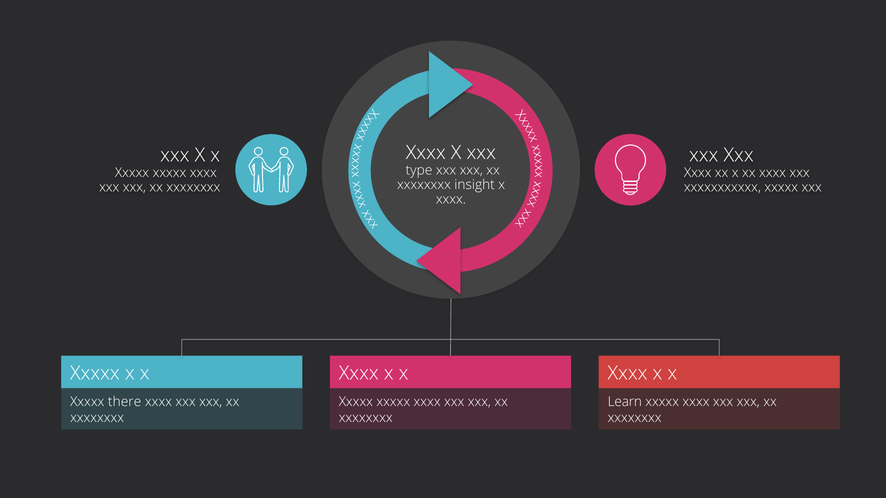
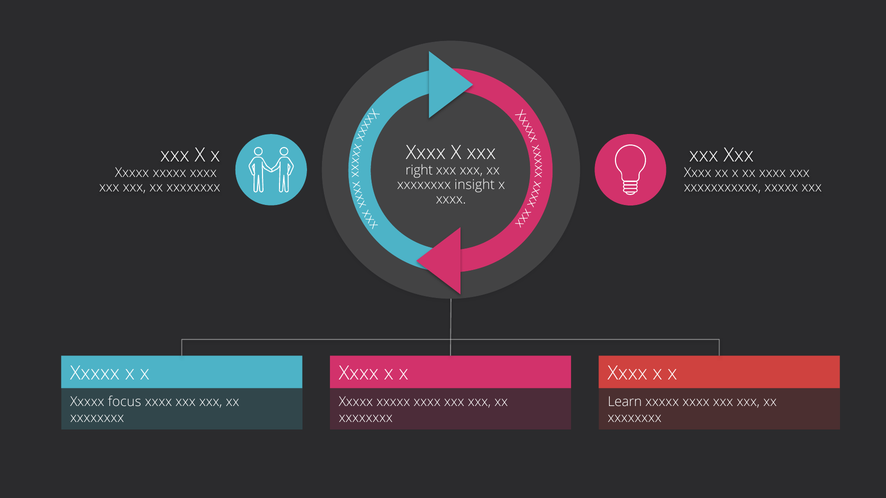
type: type -> right
there: there -> focus
